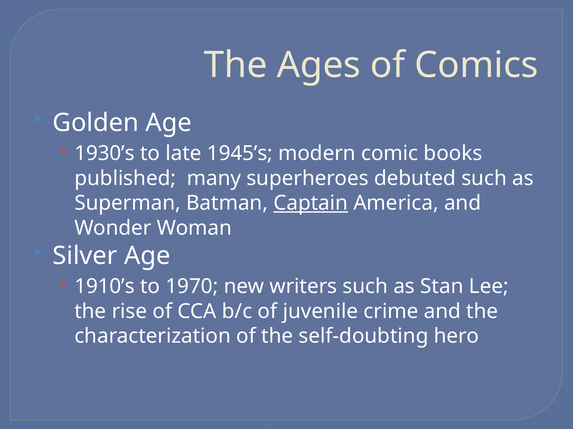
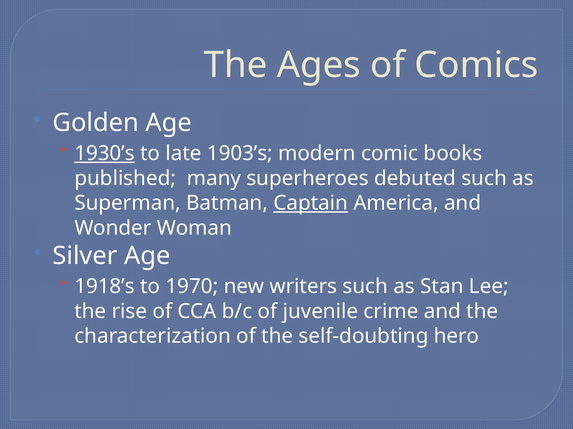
1930’s underline: none -> present
1945’s: 1945’s -> 1903’s
1910’s: 1910’s -> 1918’s
